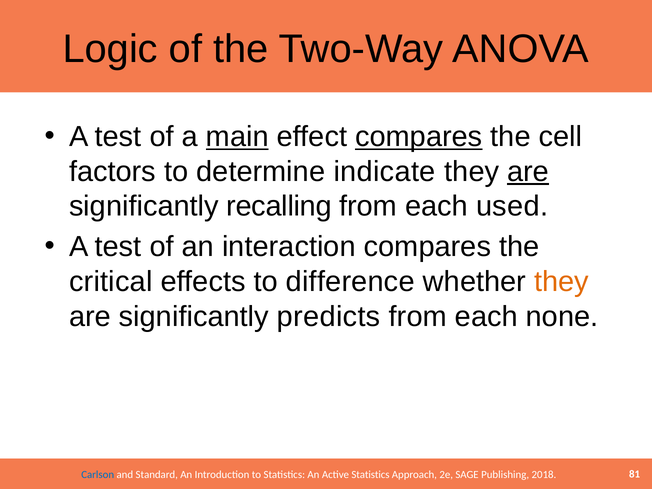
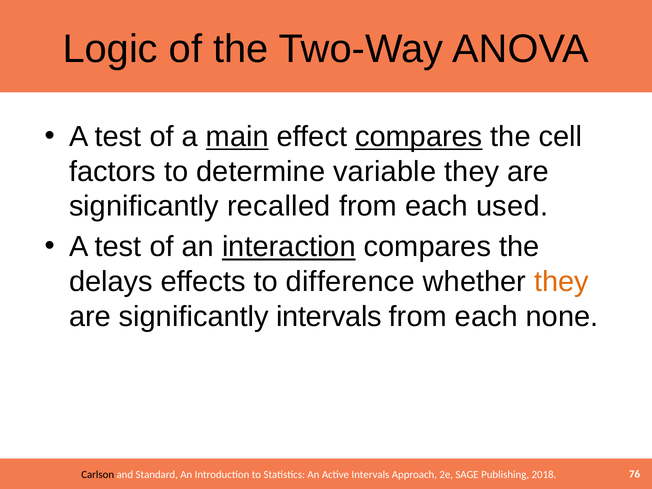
indicate: indicate -> variable
are at (528, 172) underline: present -> none
recalling: recalling -> recalled
interaction underline: none -> present
critical: critical -> delays
significantly predicts: predicts -> intervals
Carlson colour: blue -> black
Active Statistics: Statistics -> Intervals
81: 81 -> 76
